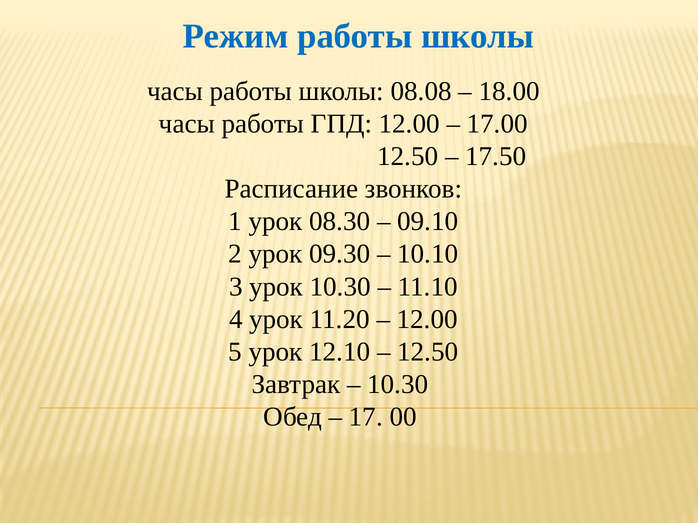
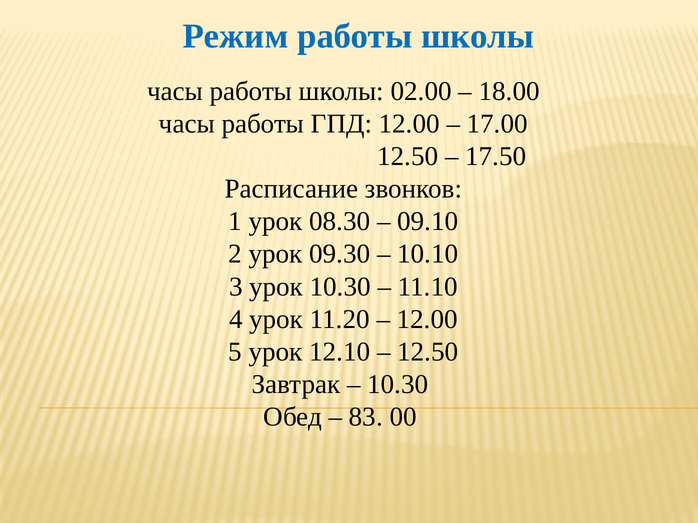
08.08: 08.08 -> 02.00
17: 17 -> 83
